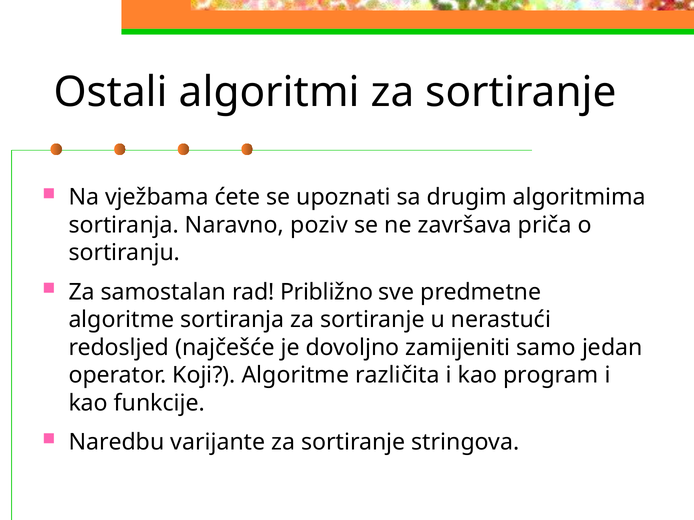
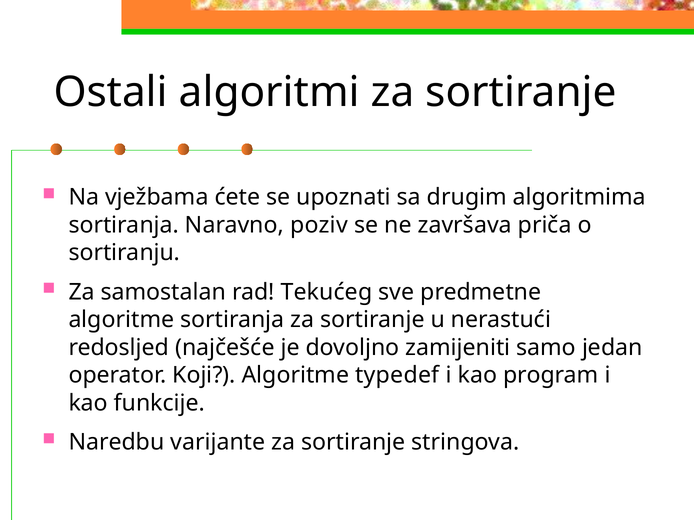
Približno: Približno -> Tekućeg
različita: različita -> typedef
